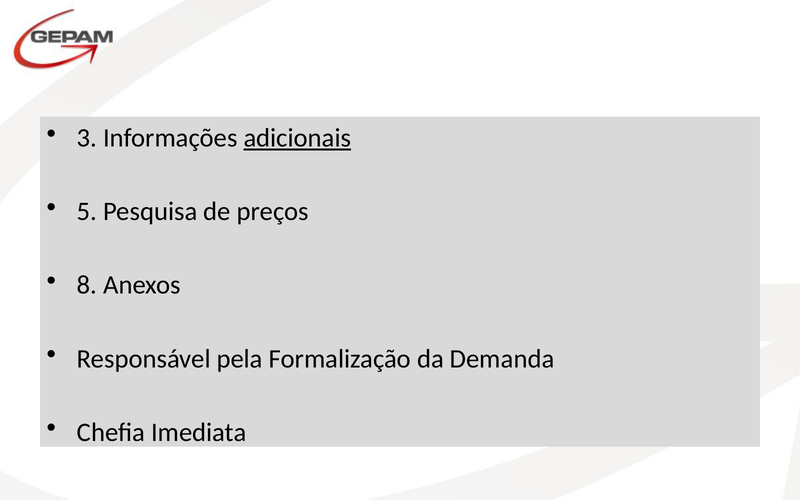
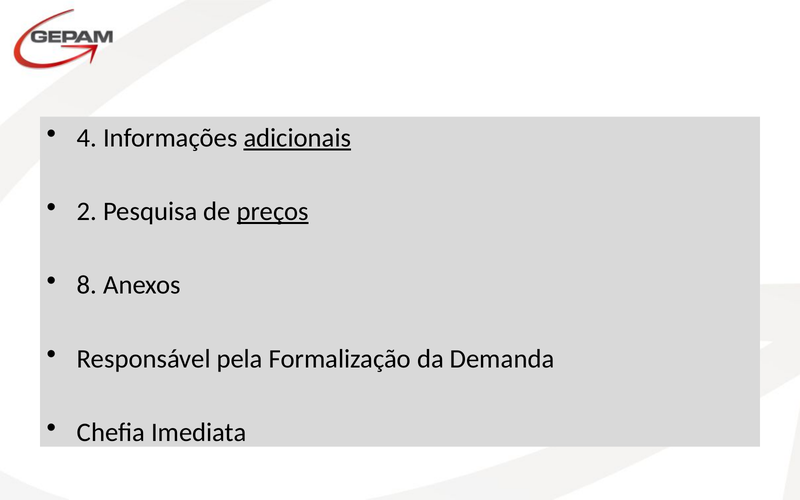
3: 3 -> 4
5: 5 -> 2
preços underline: none -> present
